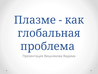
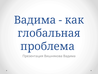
Плазме at (35, 20): Плазме -> Вадима
